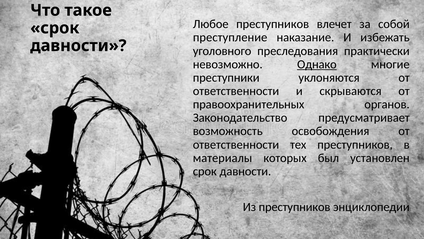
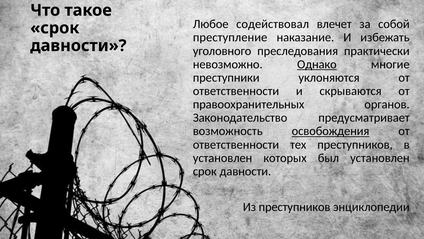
Любое преступников: преступников -> содействовал
освобождения underline: none -> present
материалы at (223, 158): материалы -> установлен
